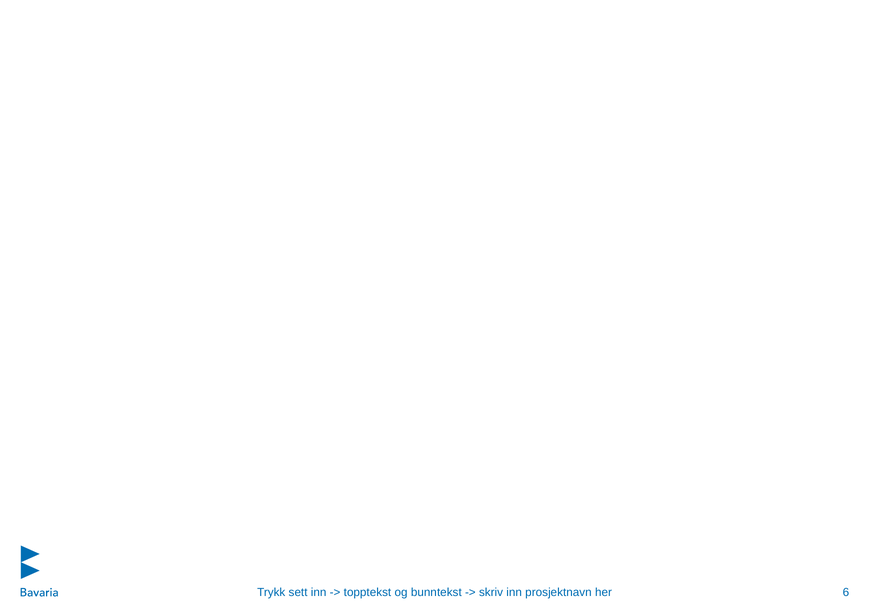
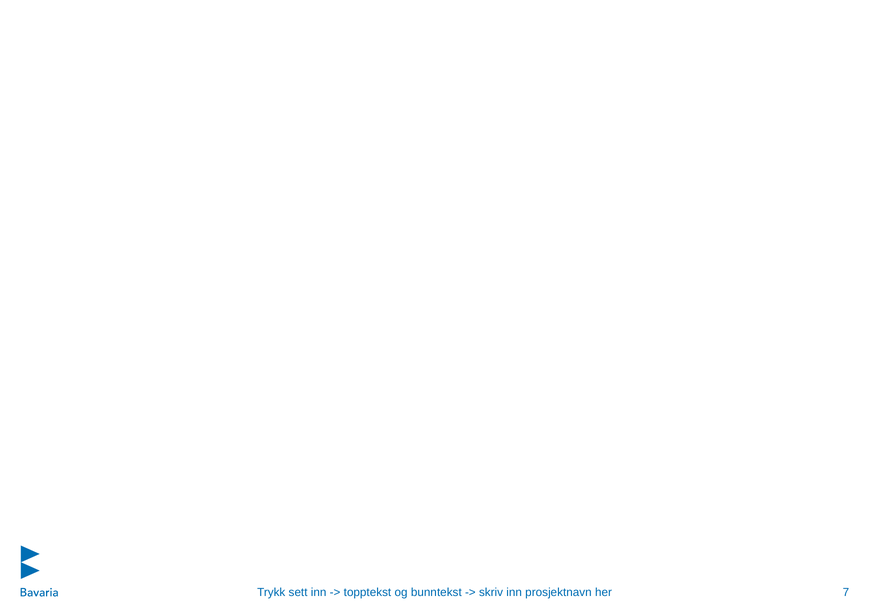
6: 6 -> 7
